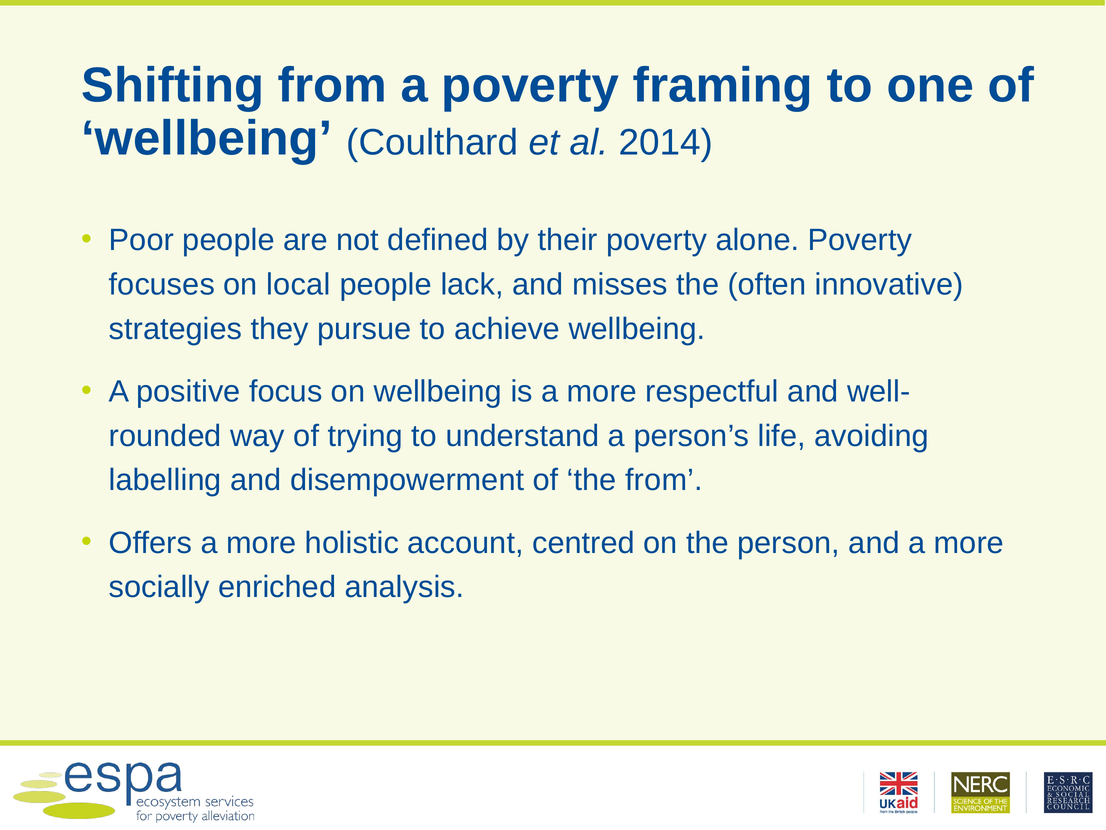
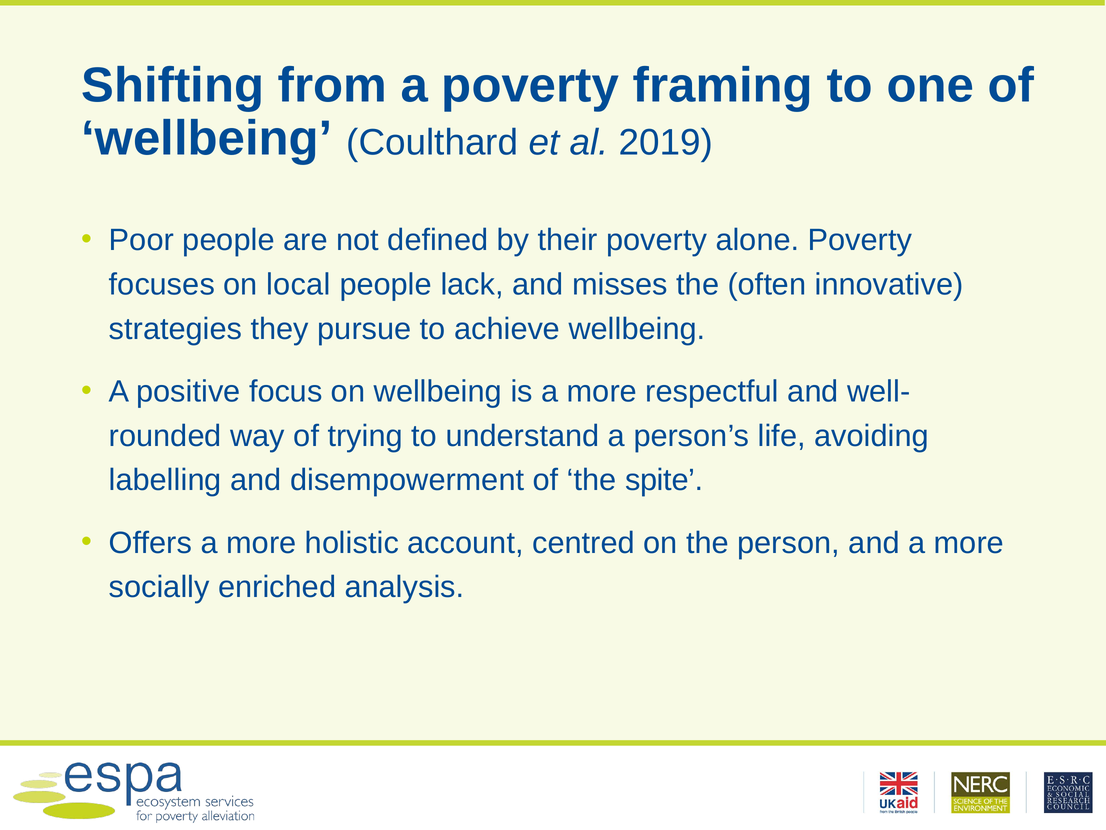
2014: 2014 -> 2019
the from: from -> spite
